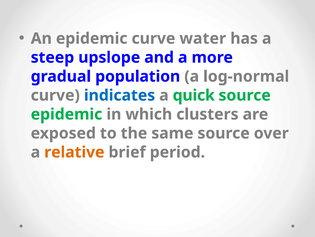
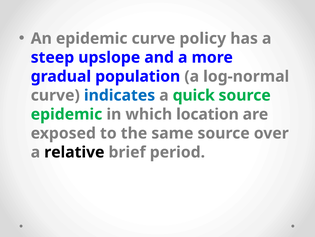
water: water -> policy
clusters: clusters -> location
relative colour: orange -> black
